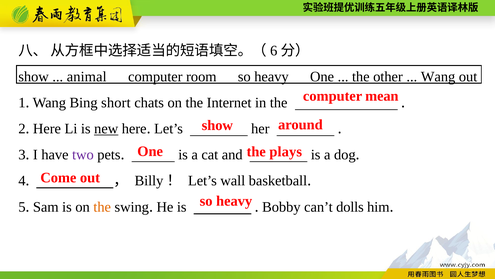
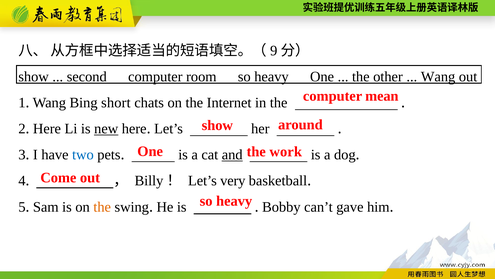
6: 6 -> 9
animal: animal -> second
plays: plays -> work
two colour: purple -> blue
and underline: none -> present
wall: wall -> very
dolls: dolls -> gave
